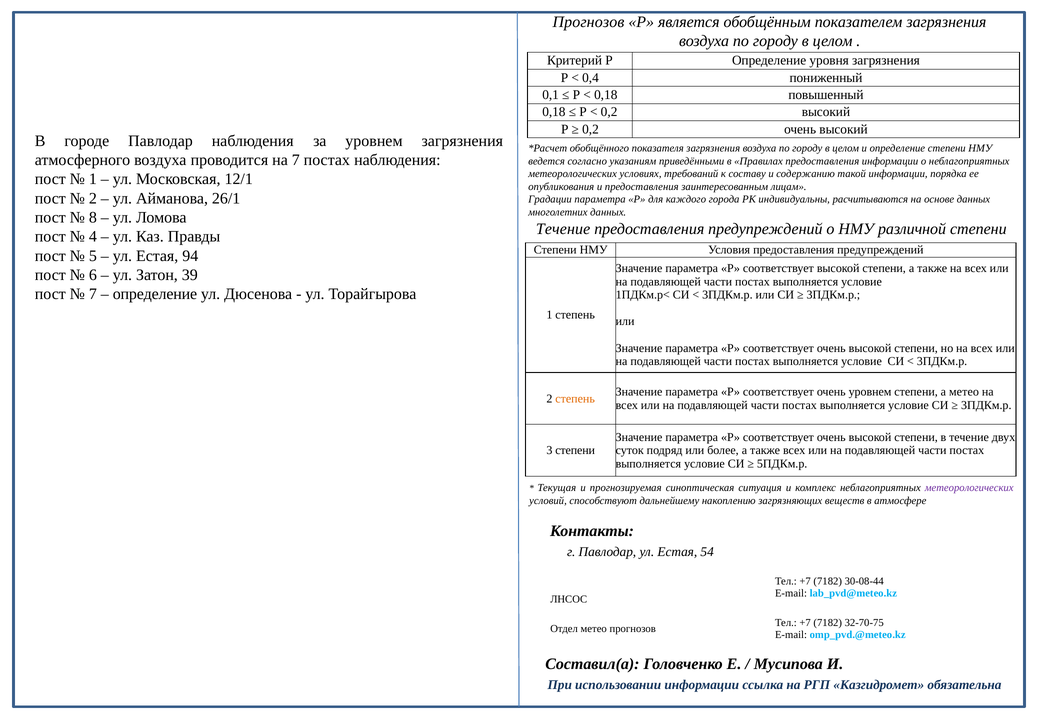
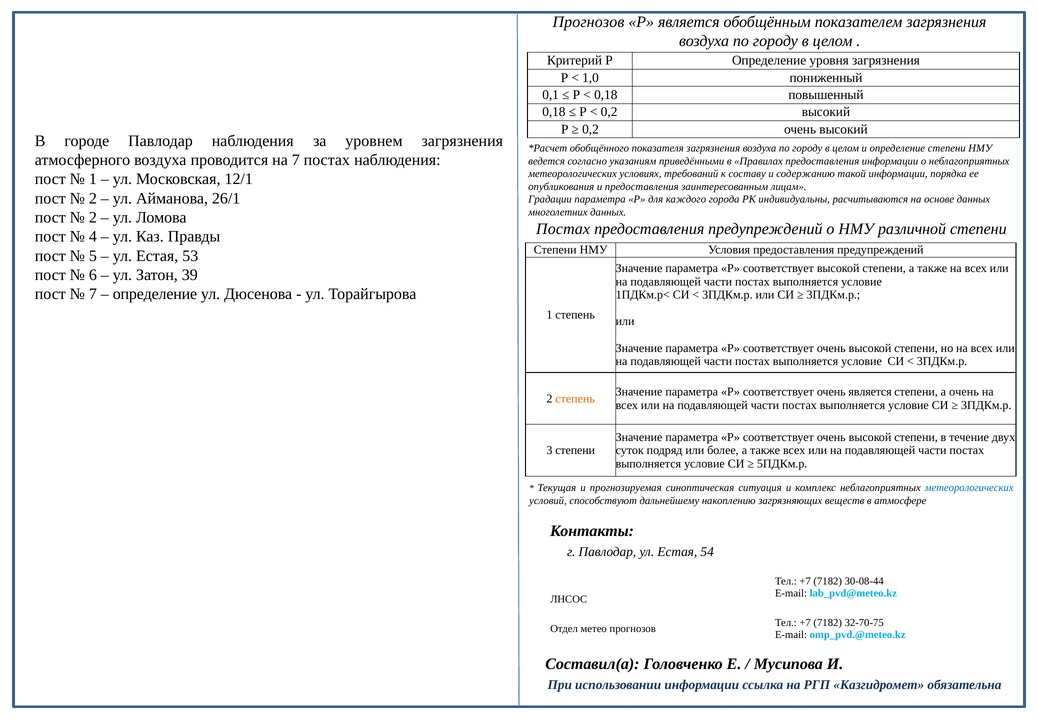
0,4: 0,4 -> 1,0
8 at (93, 217): 8 -> 2
Течение at (563, 229): Течение -> Постах
94: 94 -> 53
очень уровнем: уровнем -> является
а метео: метео -> очень
метеорологических at (969, 488) colour: purple -> blue
